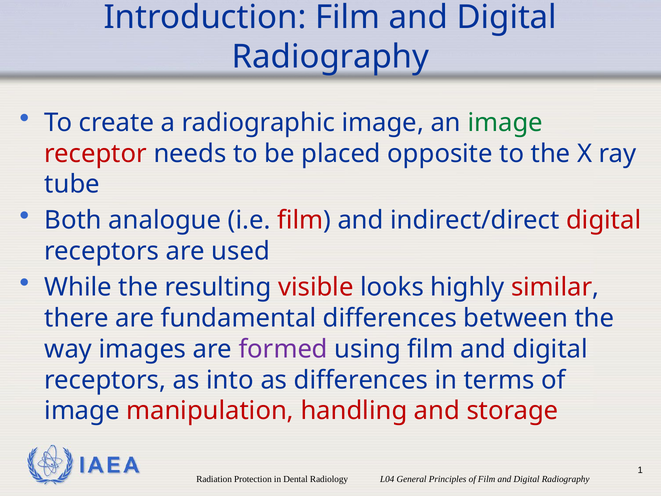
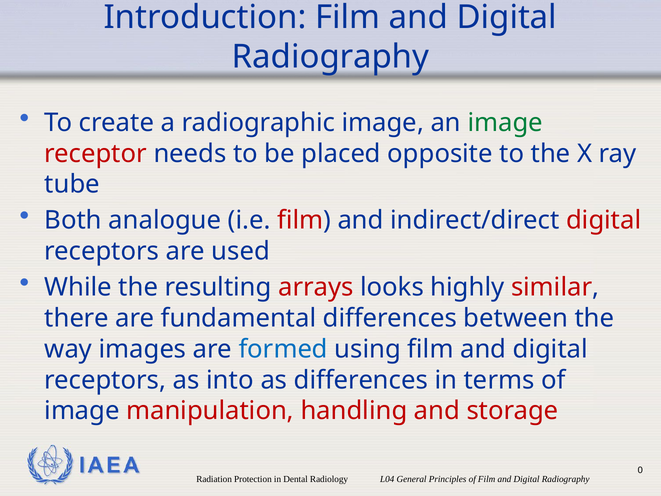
visible: visible -> arrays
formed colour: purple -> blue
1: 1 -> 0
